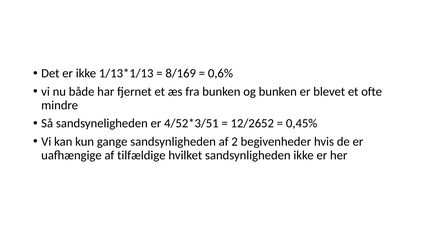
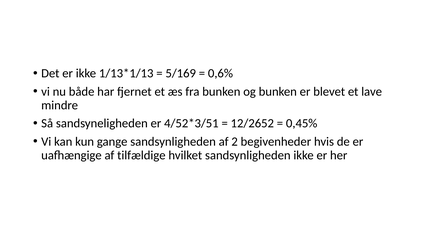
8/169: 8/169 -> 5/169
ofte: ofte -> lave
